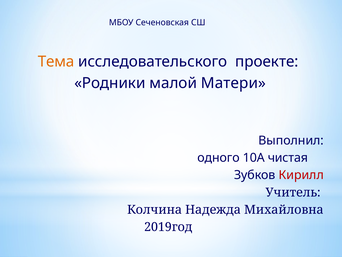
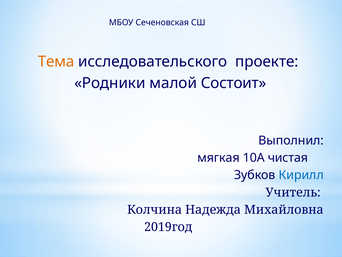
Матери: Матери -> Состоит
одного: одного -> мягкая
Кирилл colour: red -> blue
